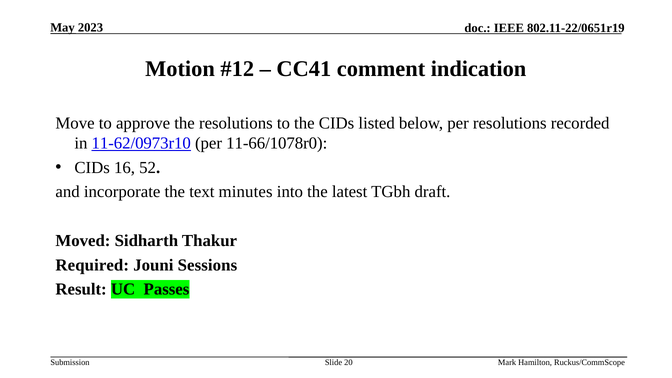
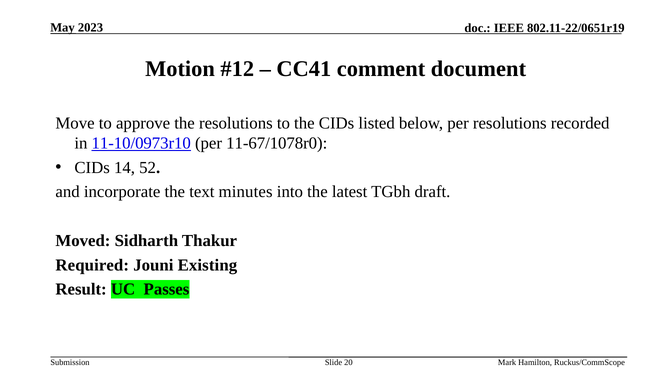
indication: indication -> document
11-62/0973r10: 11-62/0973r10 -> 11-10/0973r10
11-66/1078r0: 11-66/1078r0 -> 11-67/1078r0
16: 16 -> 14
Sessions: Sessions -> Existing
